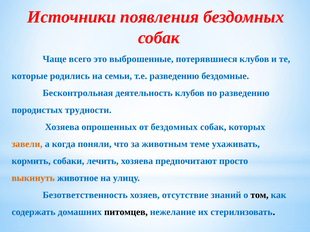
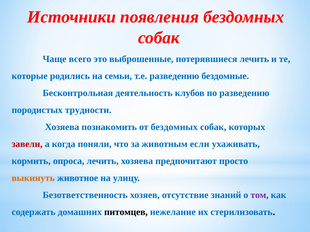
потерявшиеся клубов: клубов -> лечить
опрошенных: опрошенных -> познакомить
завели colour: orange -> red
теме: теме -> если
собаки: собаки -> опроса
том colour: black -> purple
